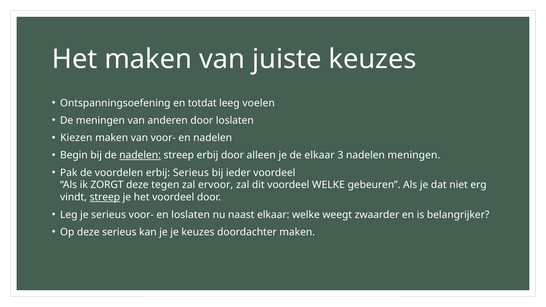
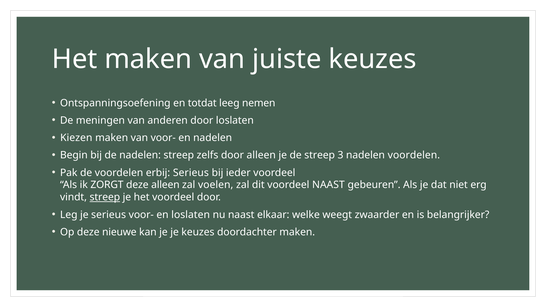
voelen: voelen -> nemen
nadelen at (140, 155) underline: present -> none
streep erbij: erbij -> zelfs
de elkaar: elkaar -> streep
nadelen meningen: meningen -> voordelen
deze tegen: tegen -> alleen
ervoor: ervoor -> voelen
voordeel WELKE: WELKE -> NAAST
deze serieus: serieus -> nieuwe
